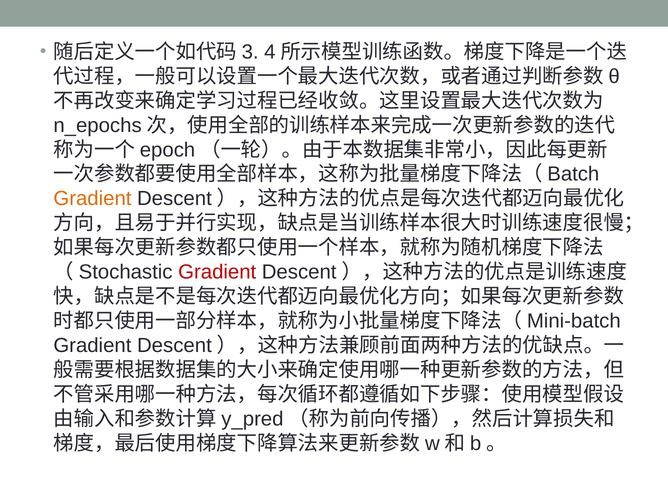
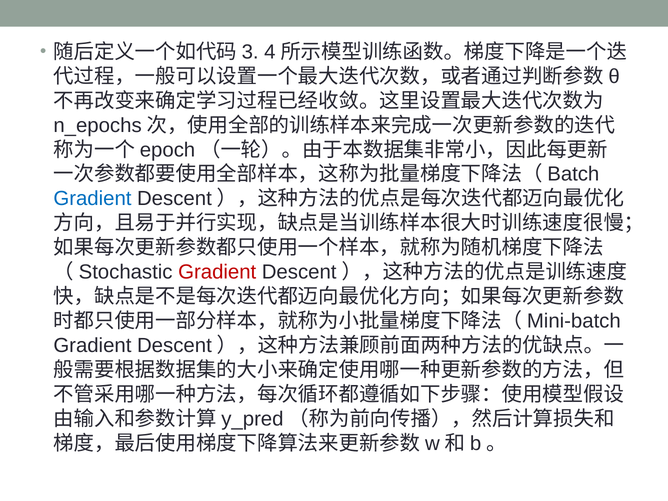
Gradient at (92, 199) colour: orange -> blue
